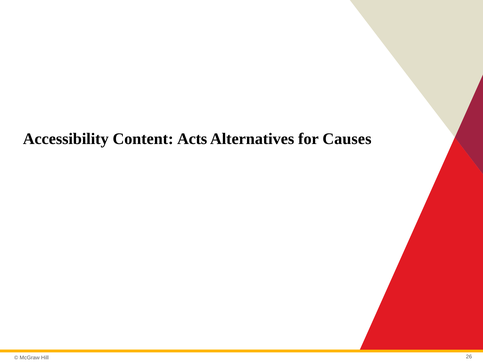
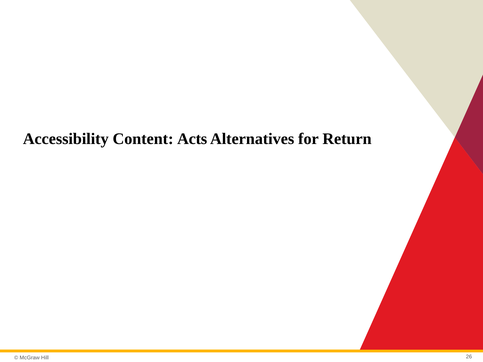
Causes: Causes -> Return
